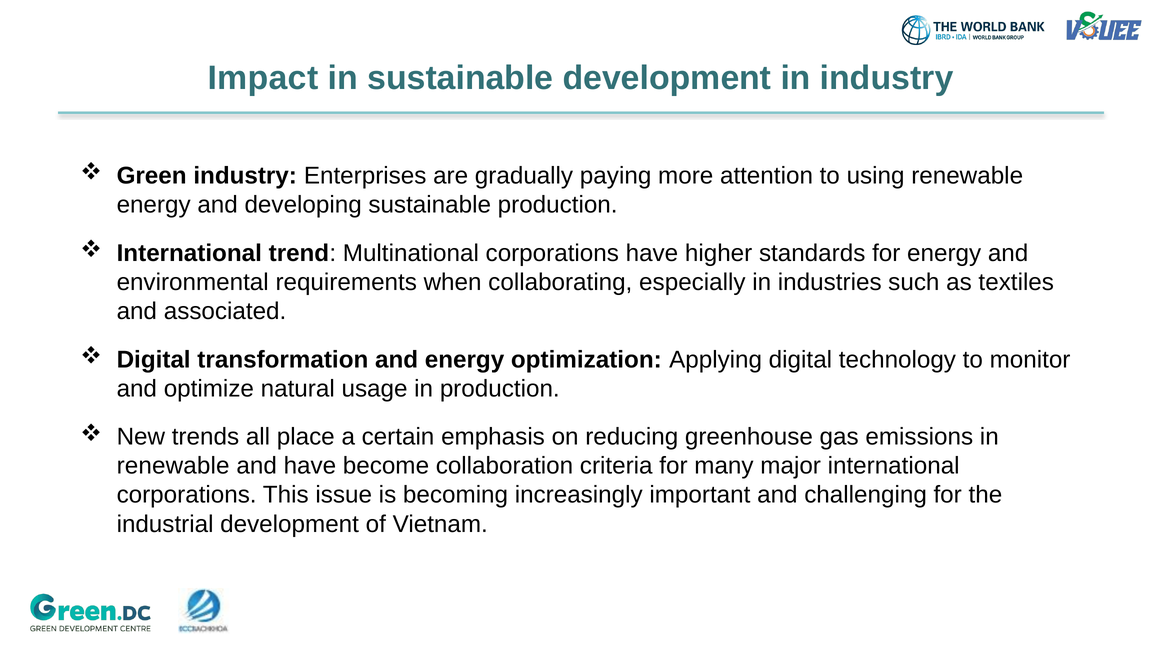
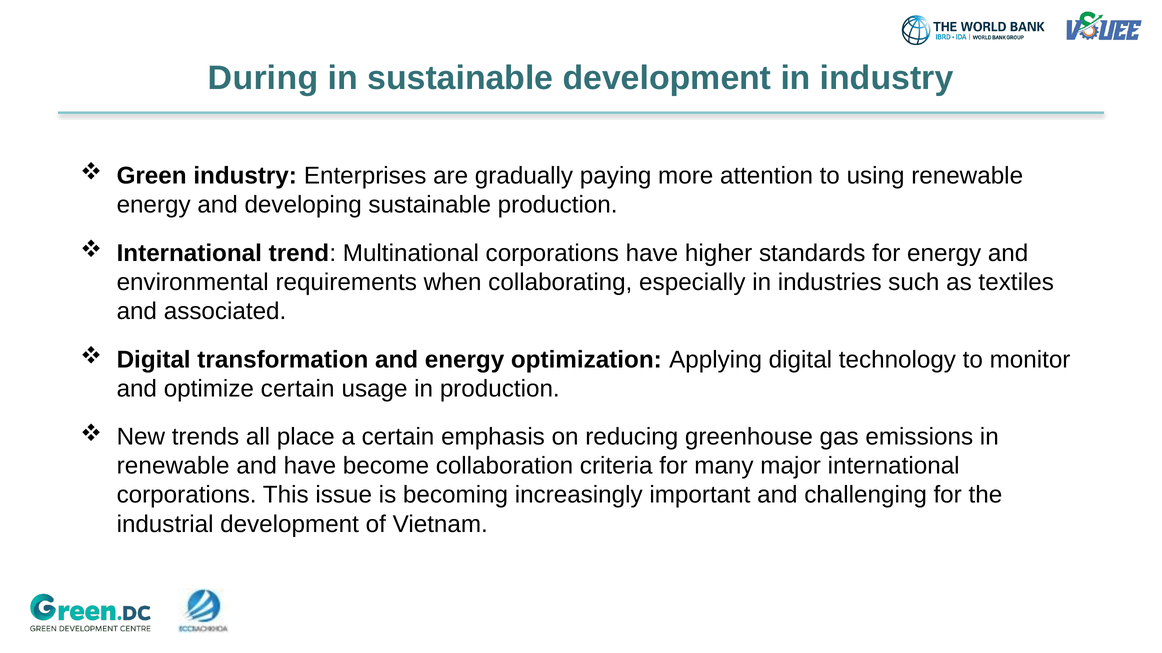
Impact: Impact -> During
optimize natural: natural -> certain
